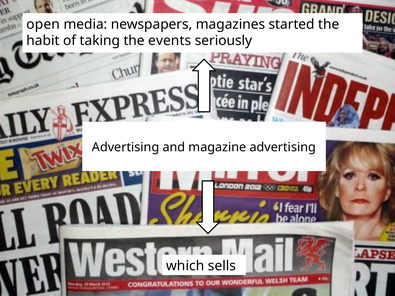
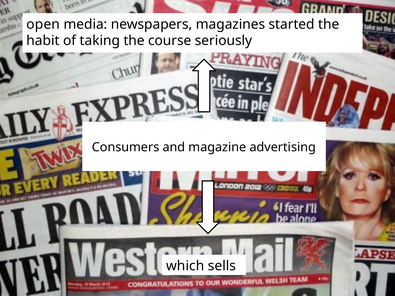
events: events -> course
Advertising at (126, 147): Advertising -> Consumers
